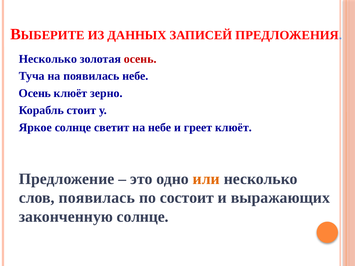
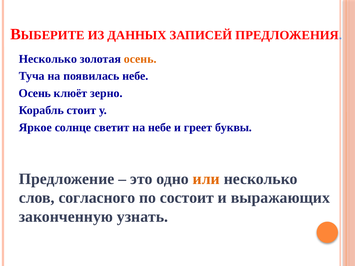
осень at (140, 59) colour: red -> orange
греет клюёт: клюёт -> буквы
слов появилась: появилась -> согласного
законченную солнце: солнце -> узнать
